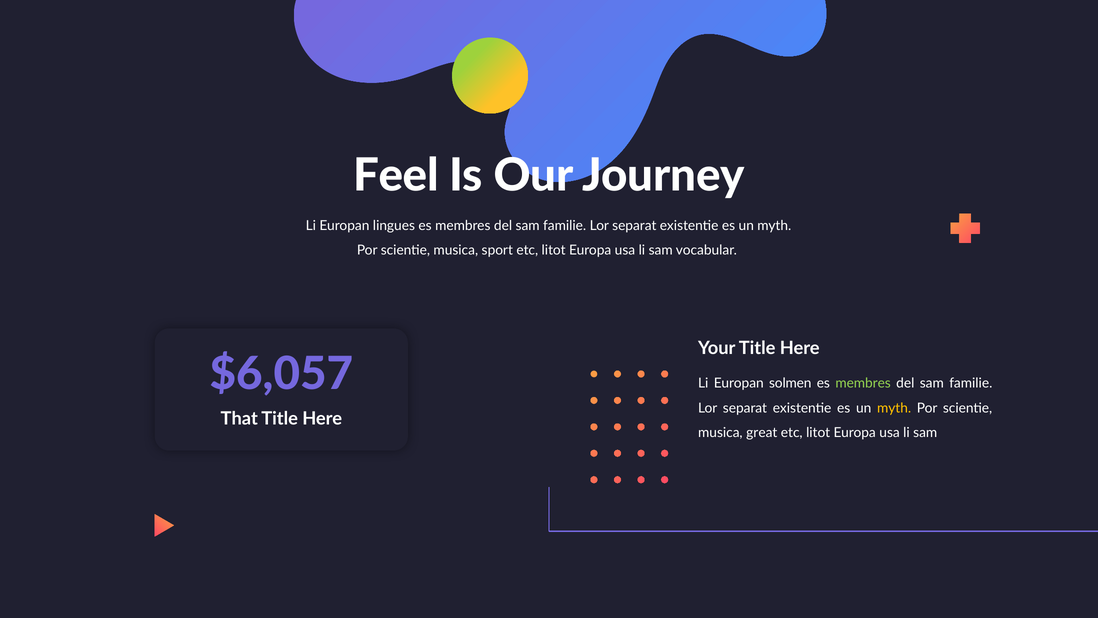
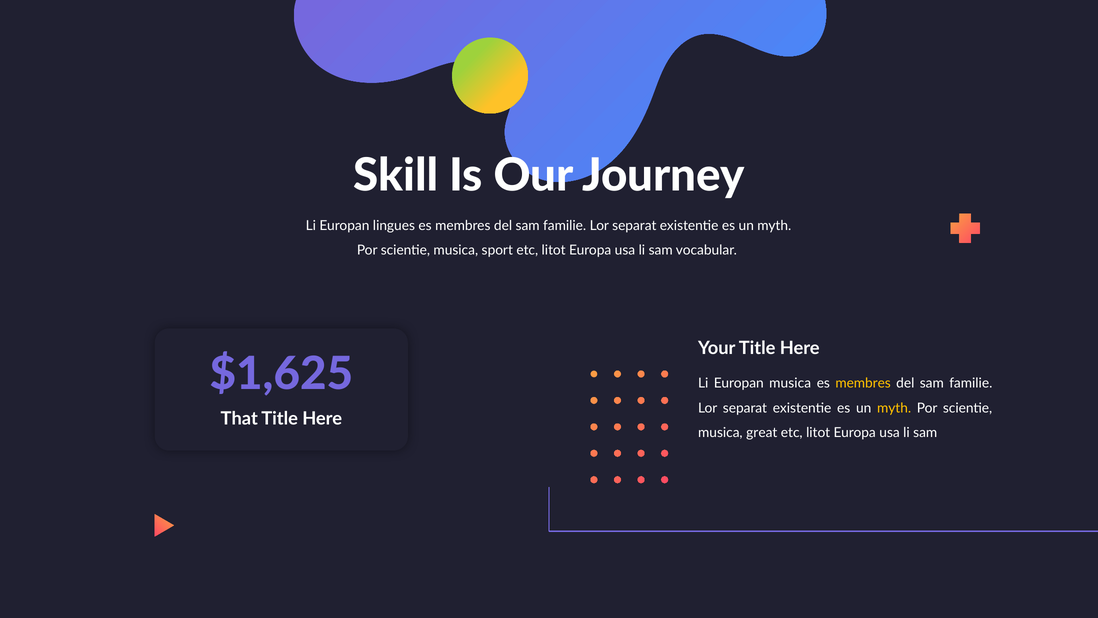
Feel: Feel -> Skill
$6,057: $6,057 -> $1,625
Europan solmen: solmen -> musica
membres at (863, 383) colour: light green -> yellow
